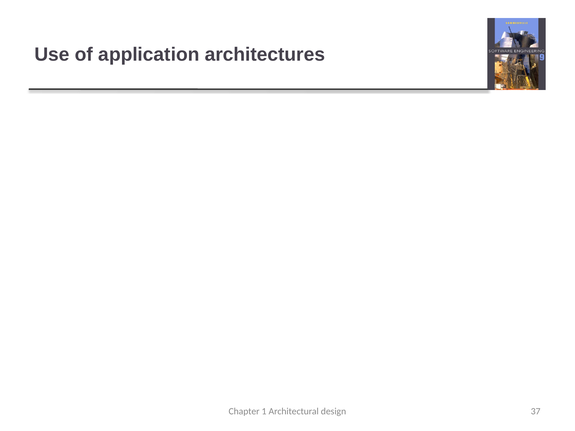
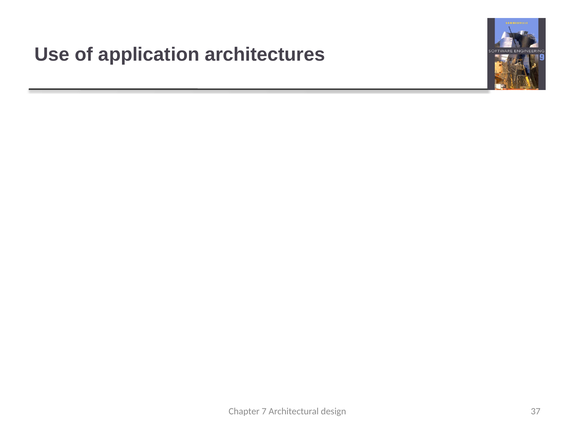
1: 1 -> 7
